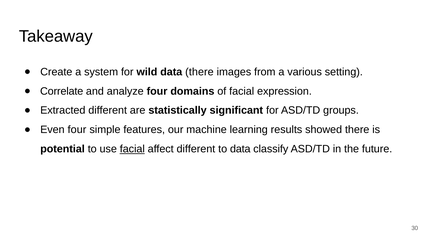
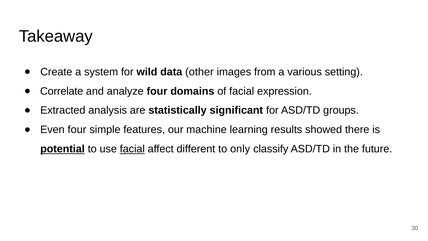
data there: there -> other
Extracted different: different -> analysis
potential underline: none -> present
to data: data -> only
